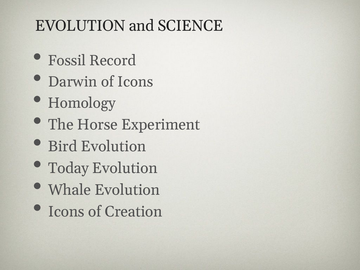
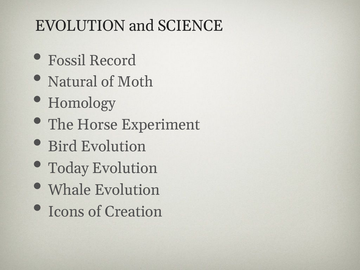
Darwin: Darwin -> Natural
of Icons: Icons -> Moth
